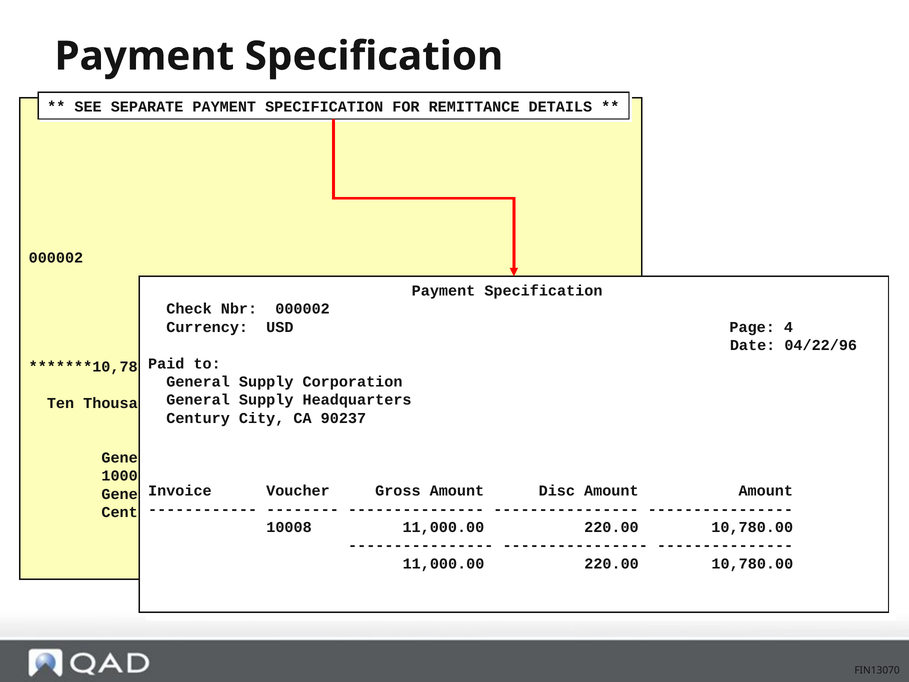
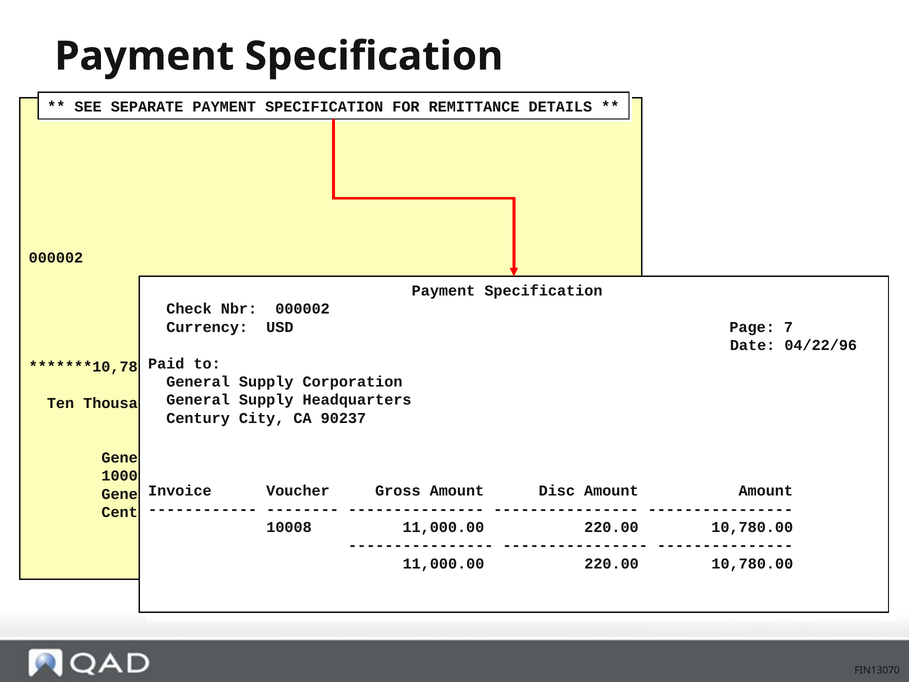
4: 4 -> 7
